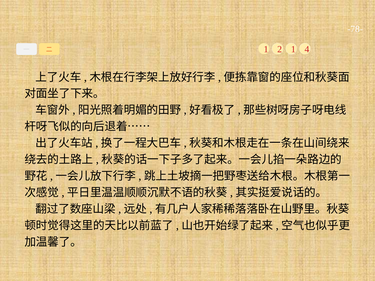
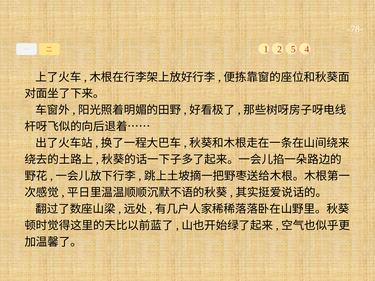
2 1: 1 -> 5
